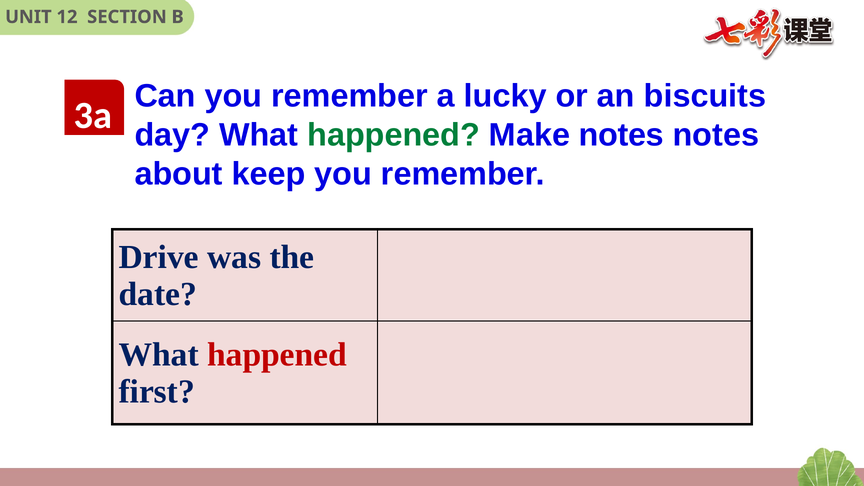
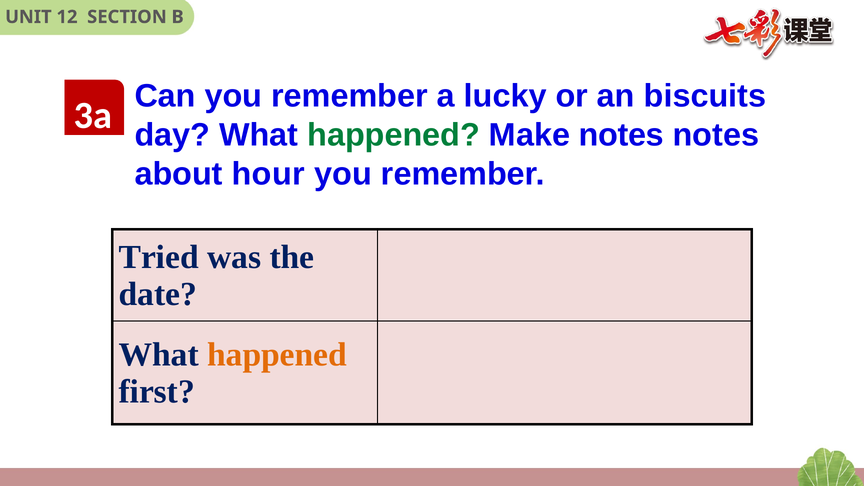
keep: keep -> hour
Drive: Drive -> Tried
happened at (277, 354) colour: red -> orange
